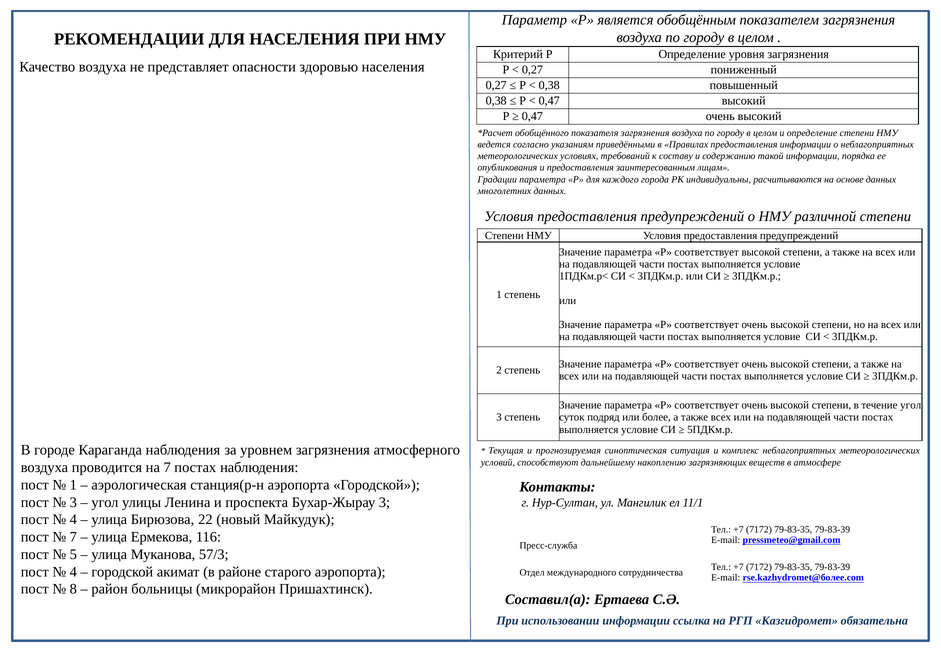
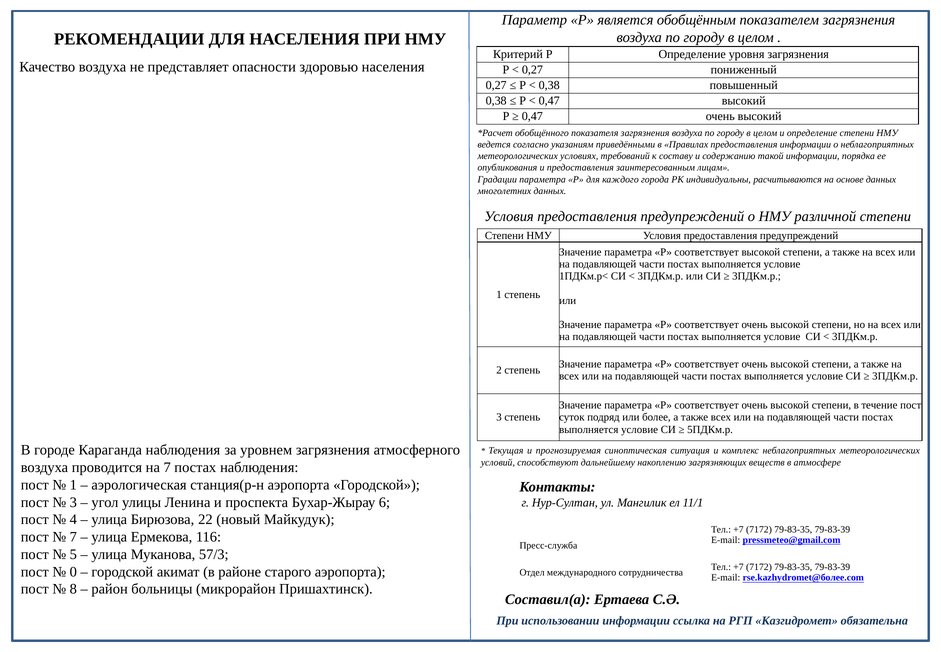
течение угол: угол -> пост
Бухар-Жырау 3: 3 -> 6
4 at (73, 571): 4 -> 0
